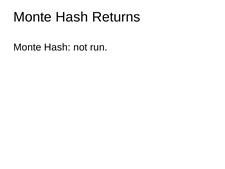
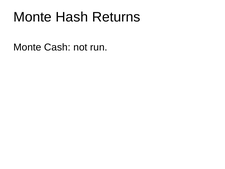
Hash at (57, 47): Hash -> Cash
